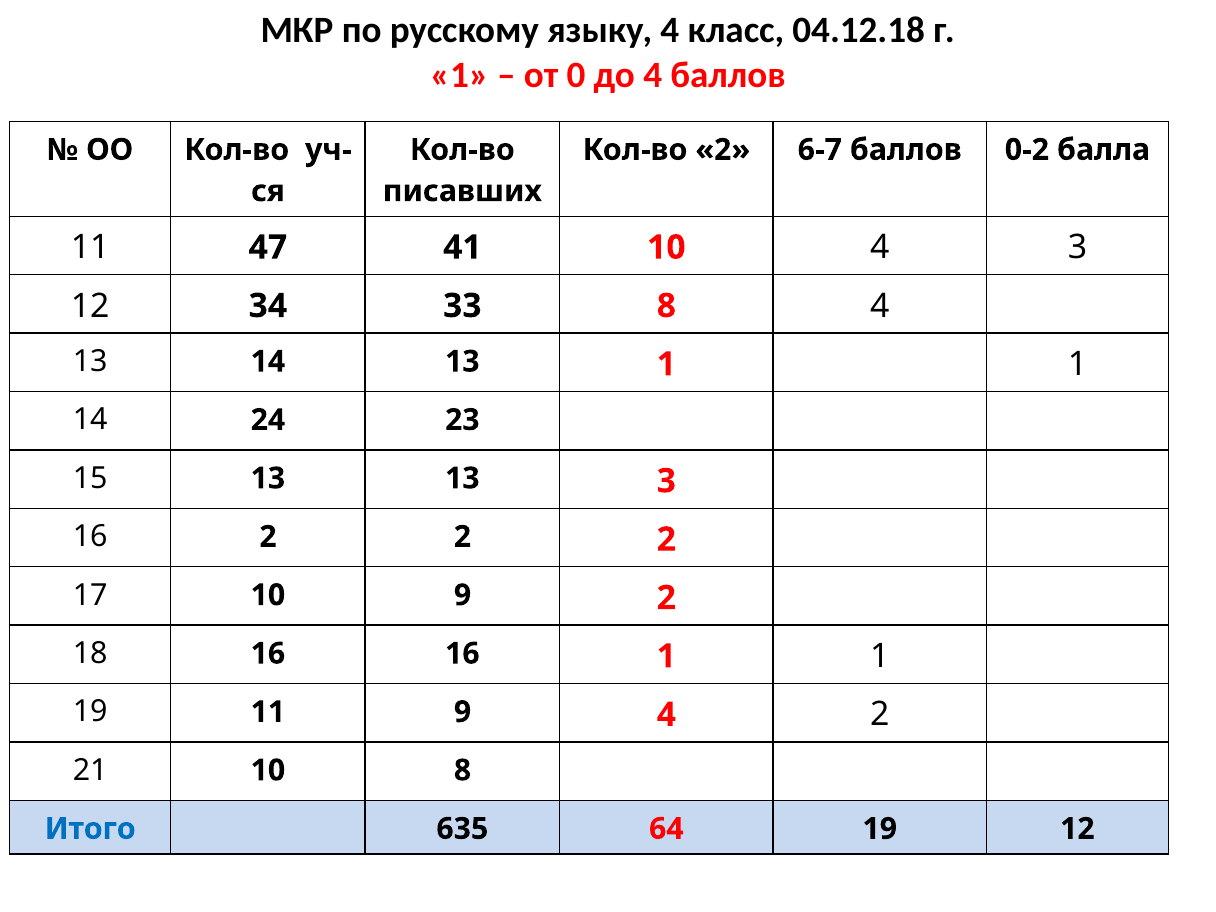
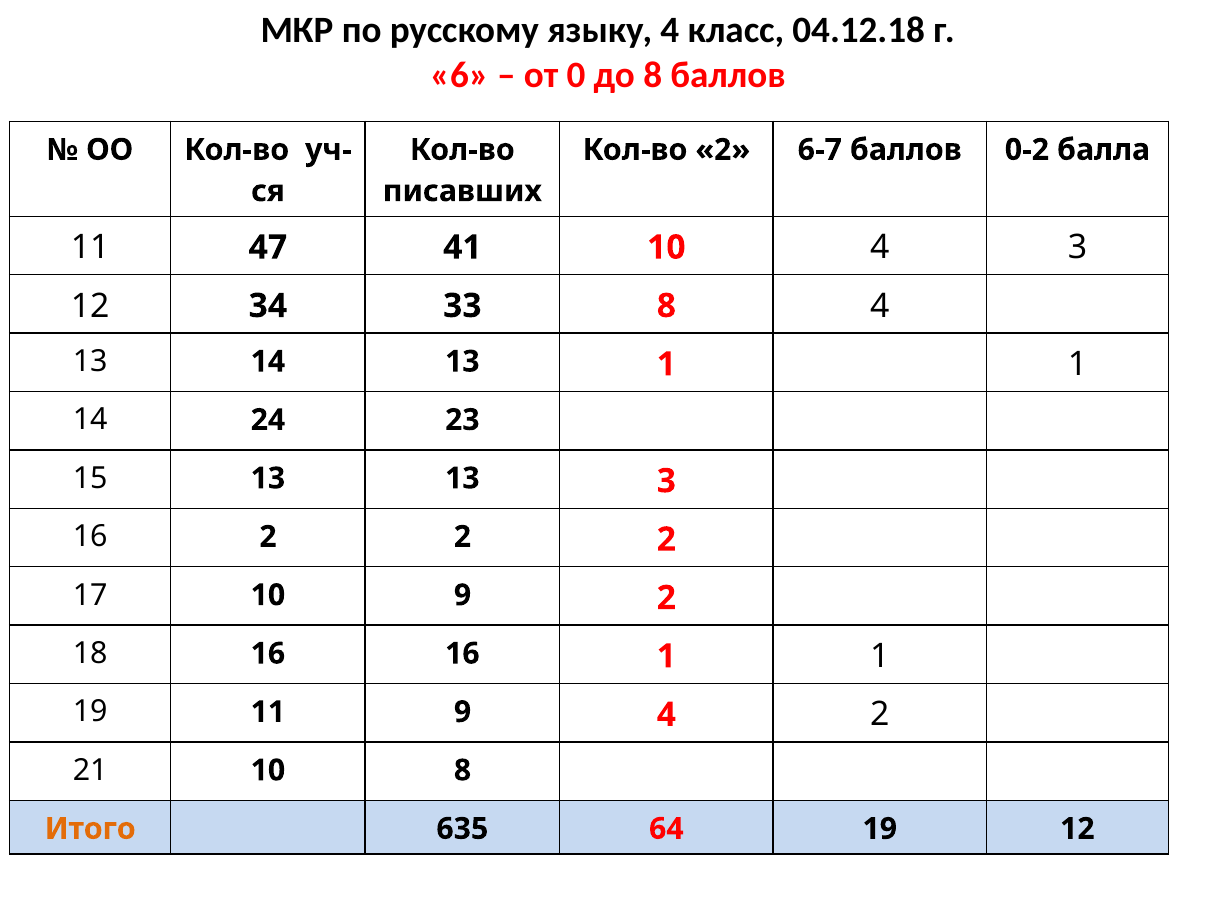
1 at (459, 75): 1 -> 6
до 4: 4 -> 8
Итого colour: blue -> orange
